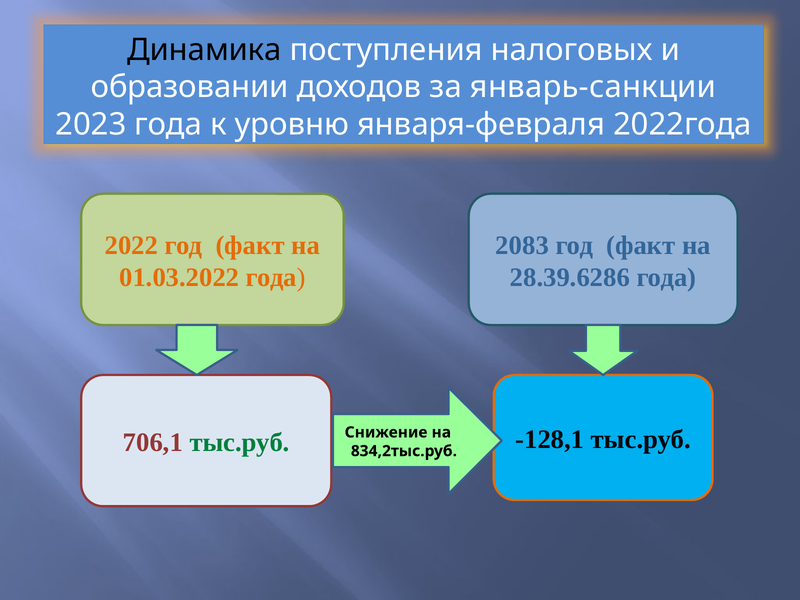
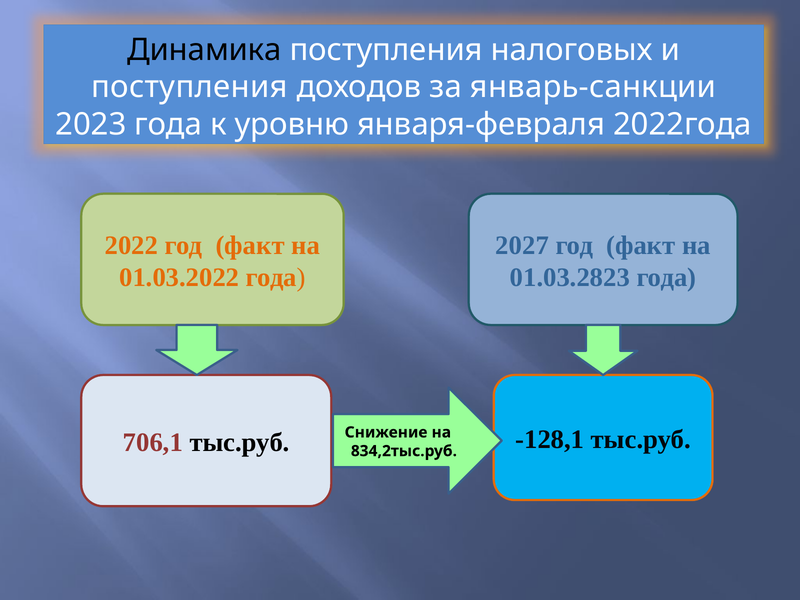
образовании at (190, 87): образовании -> поступления
2083: 2083 -> 2027
28.39.6286: 28.39.6286 -> 01.03.2823
тыс.руб at (240, 442) colour: green -> black
